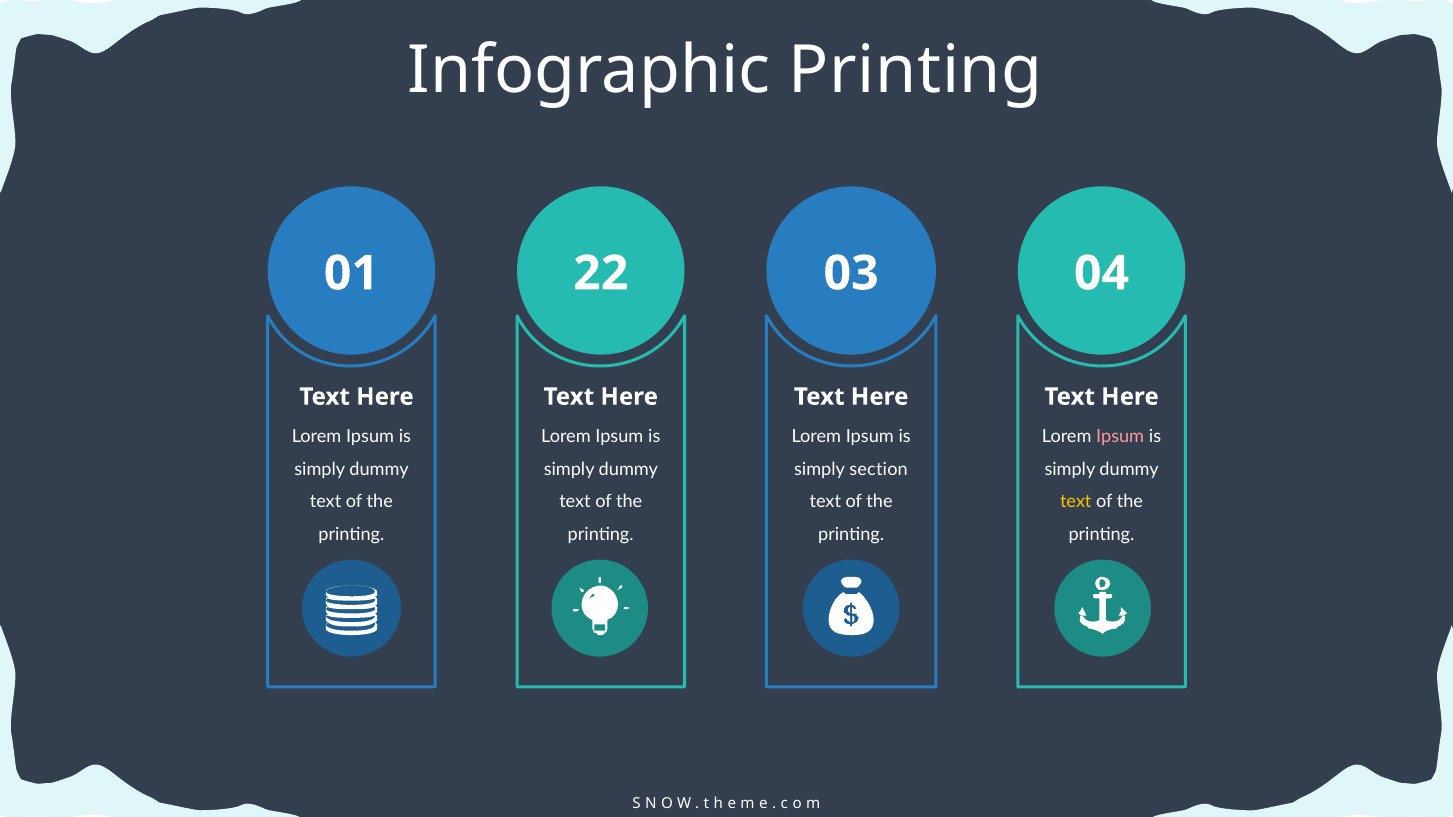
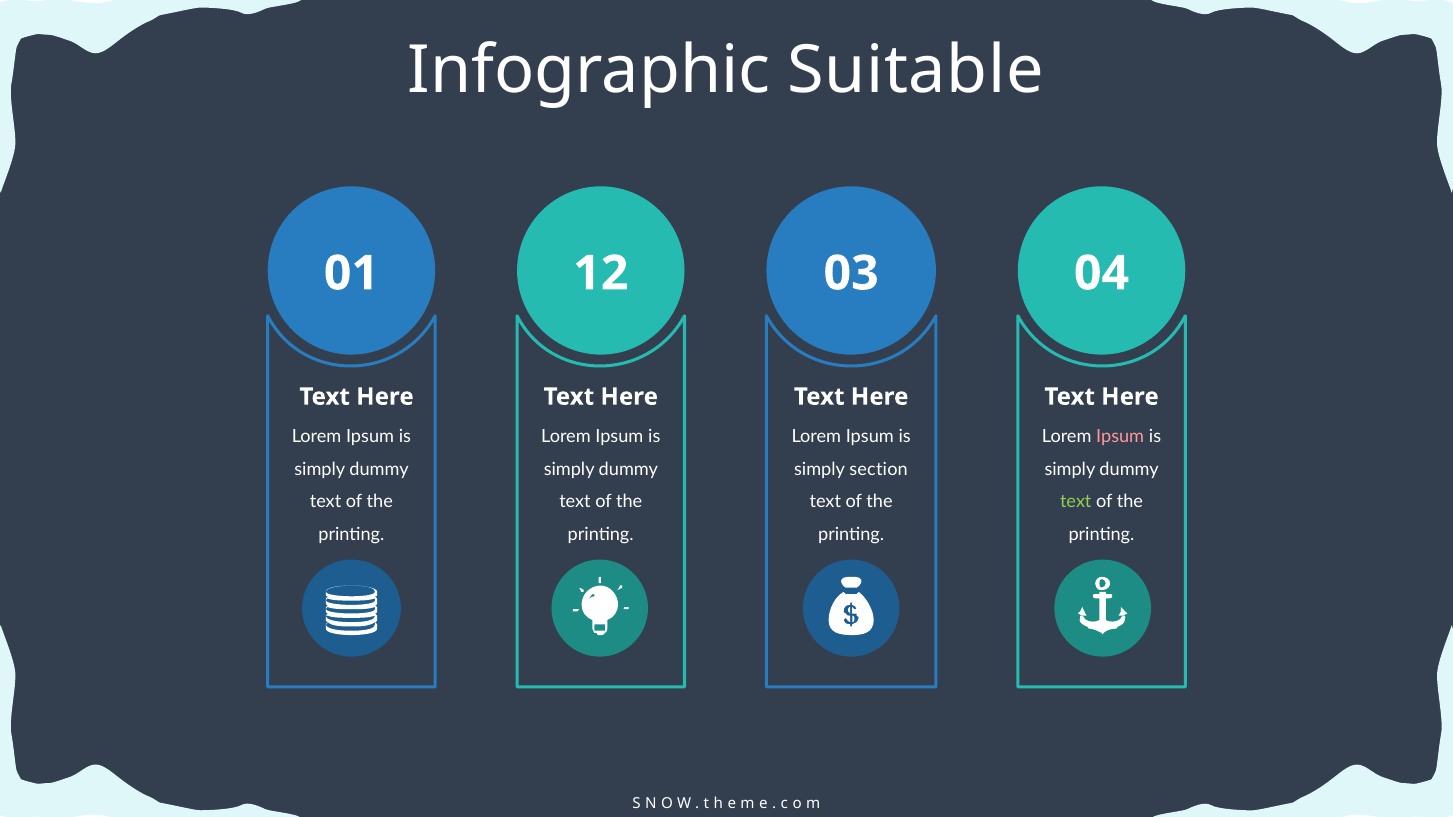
Infographic Printing: Printing -> Suitable
22: 22 -> 12
text at (1076, 502) colour: yellow -> light green
